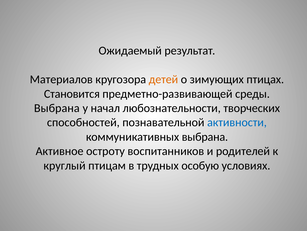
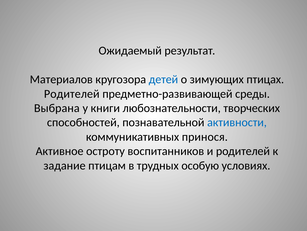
детей colour: orange -> blue
Становится at (72, 94): Становится -> Родителей
начал: начал -> книги
коммуникативных выбрана: выбрана -> принося
круглый: круглый -> задание
